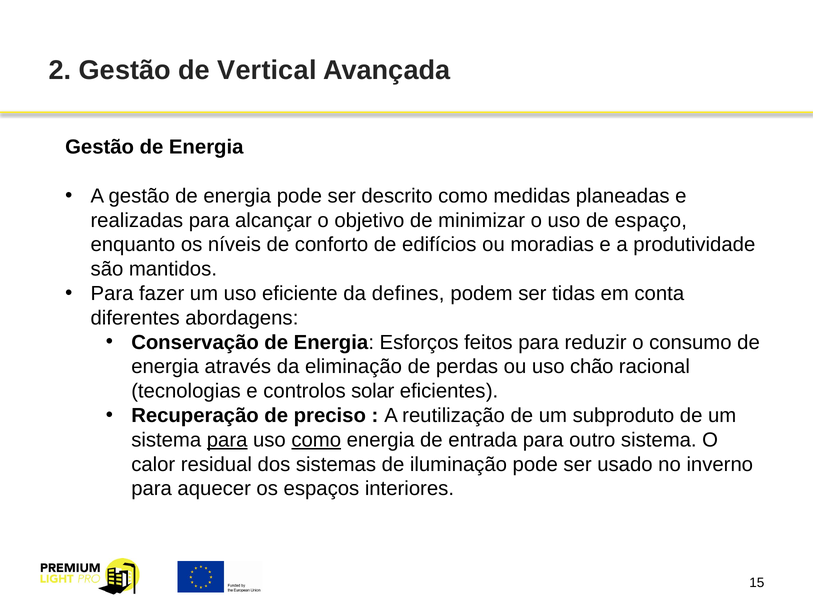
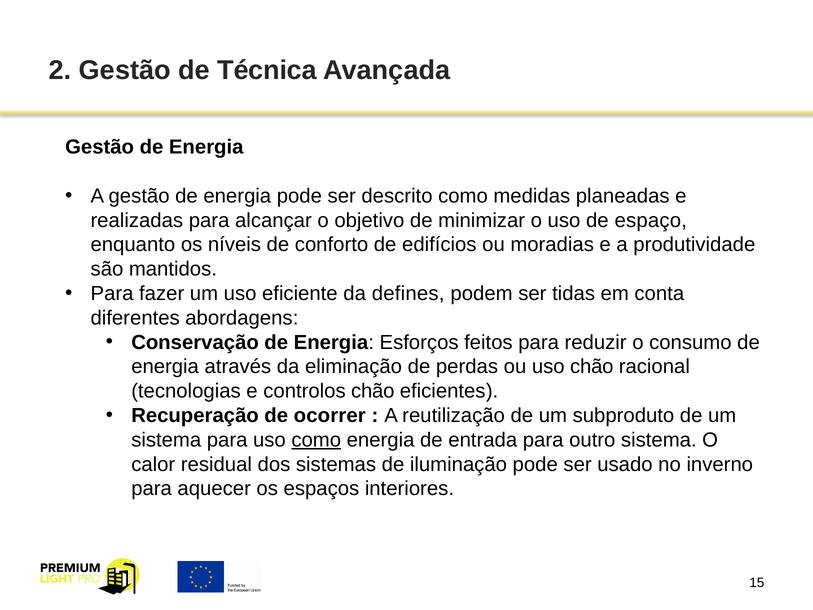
Vertical: Vertical -> Técnica
controlos solar: solar -> chão
preciso: preciso -> ocorrer
para at (227, 440) underline: present -> none
